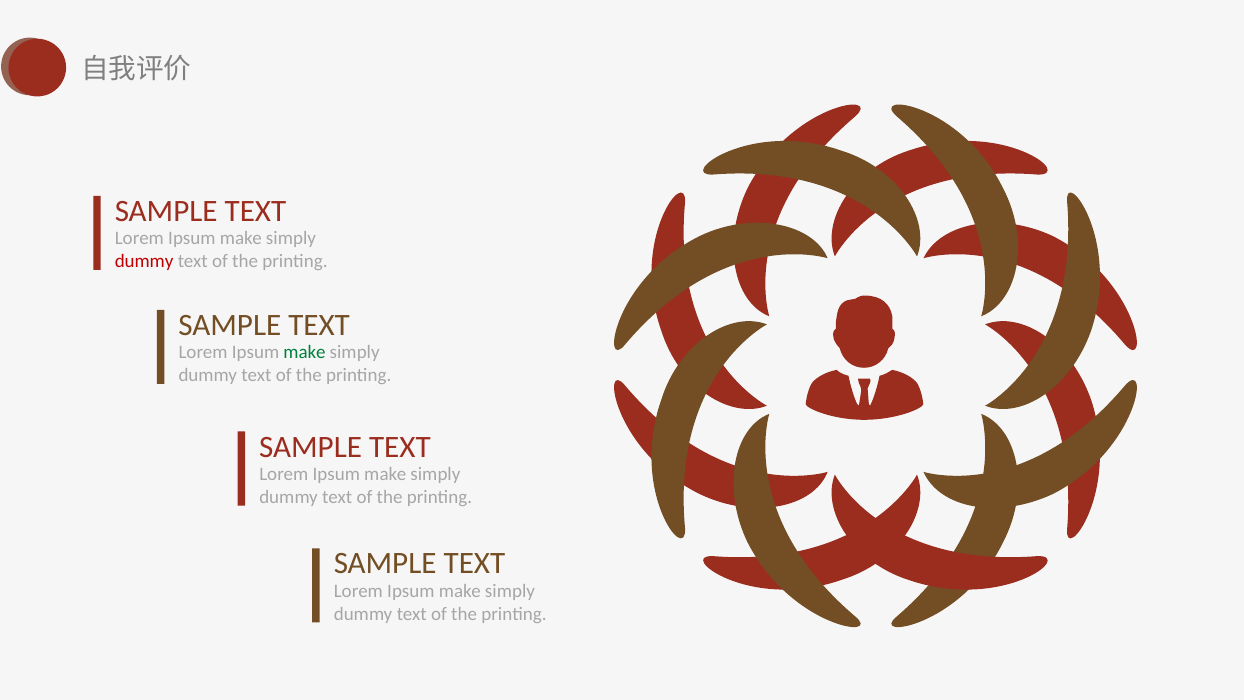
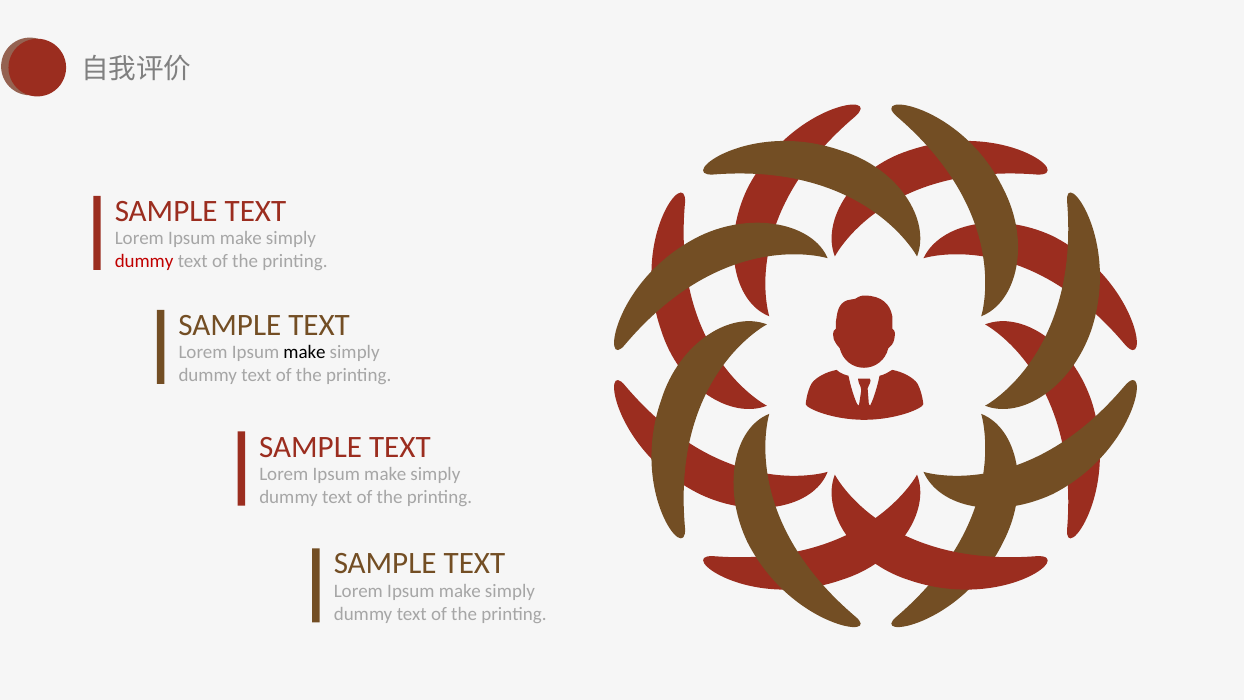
make at (305, 352) colour: green -> black
